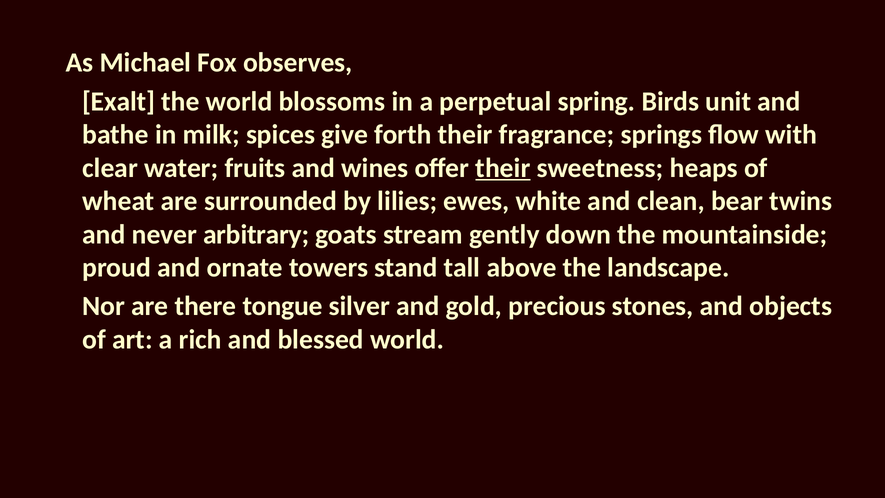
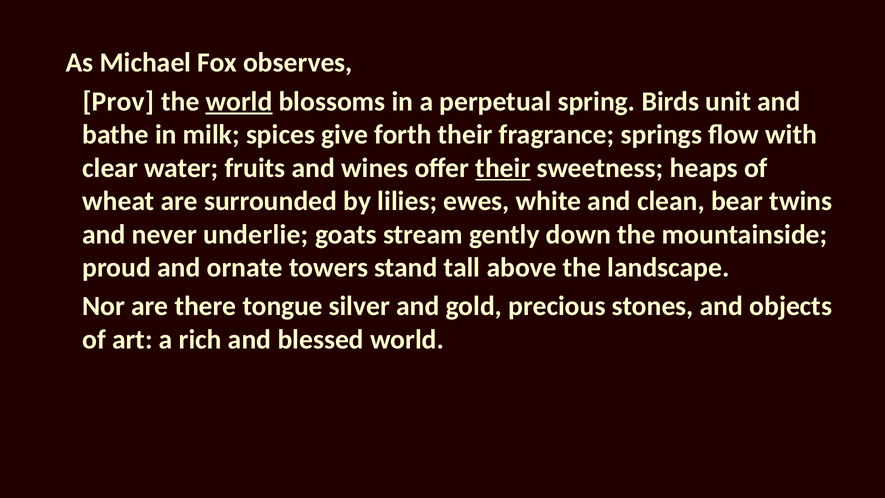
Exalt: Exalt -> Prov
world at (239, 102) underline: none -> present
arbitrary: arbitrary -> underlie
